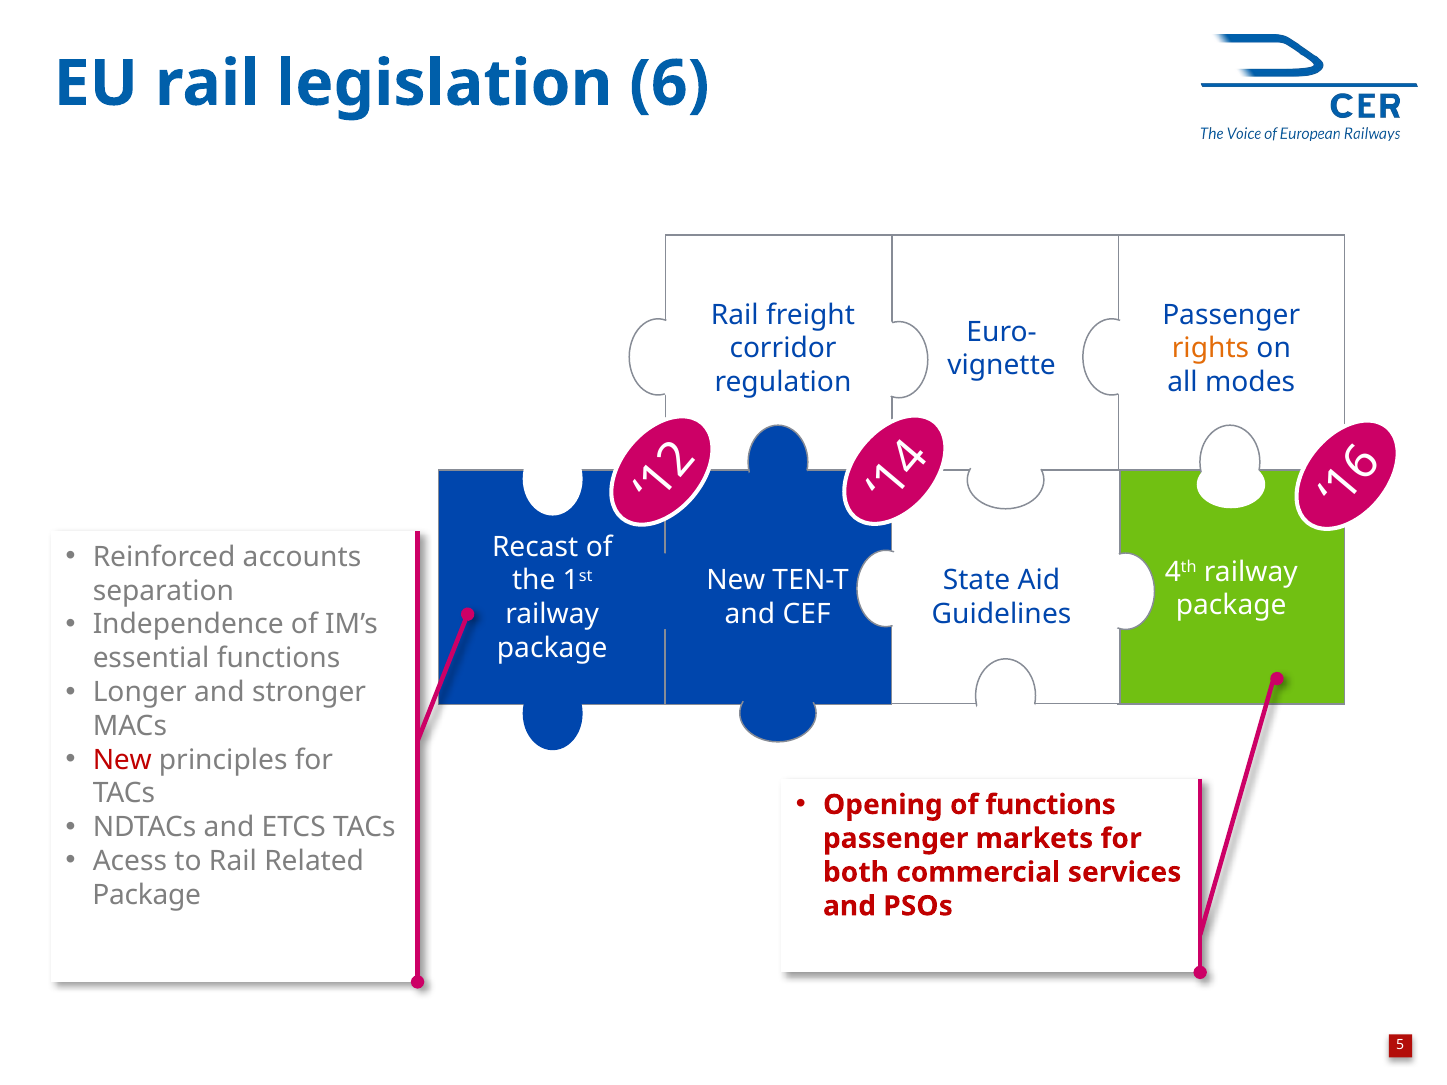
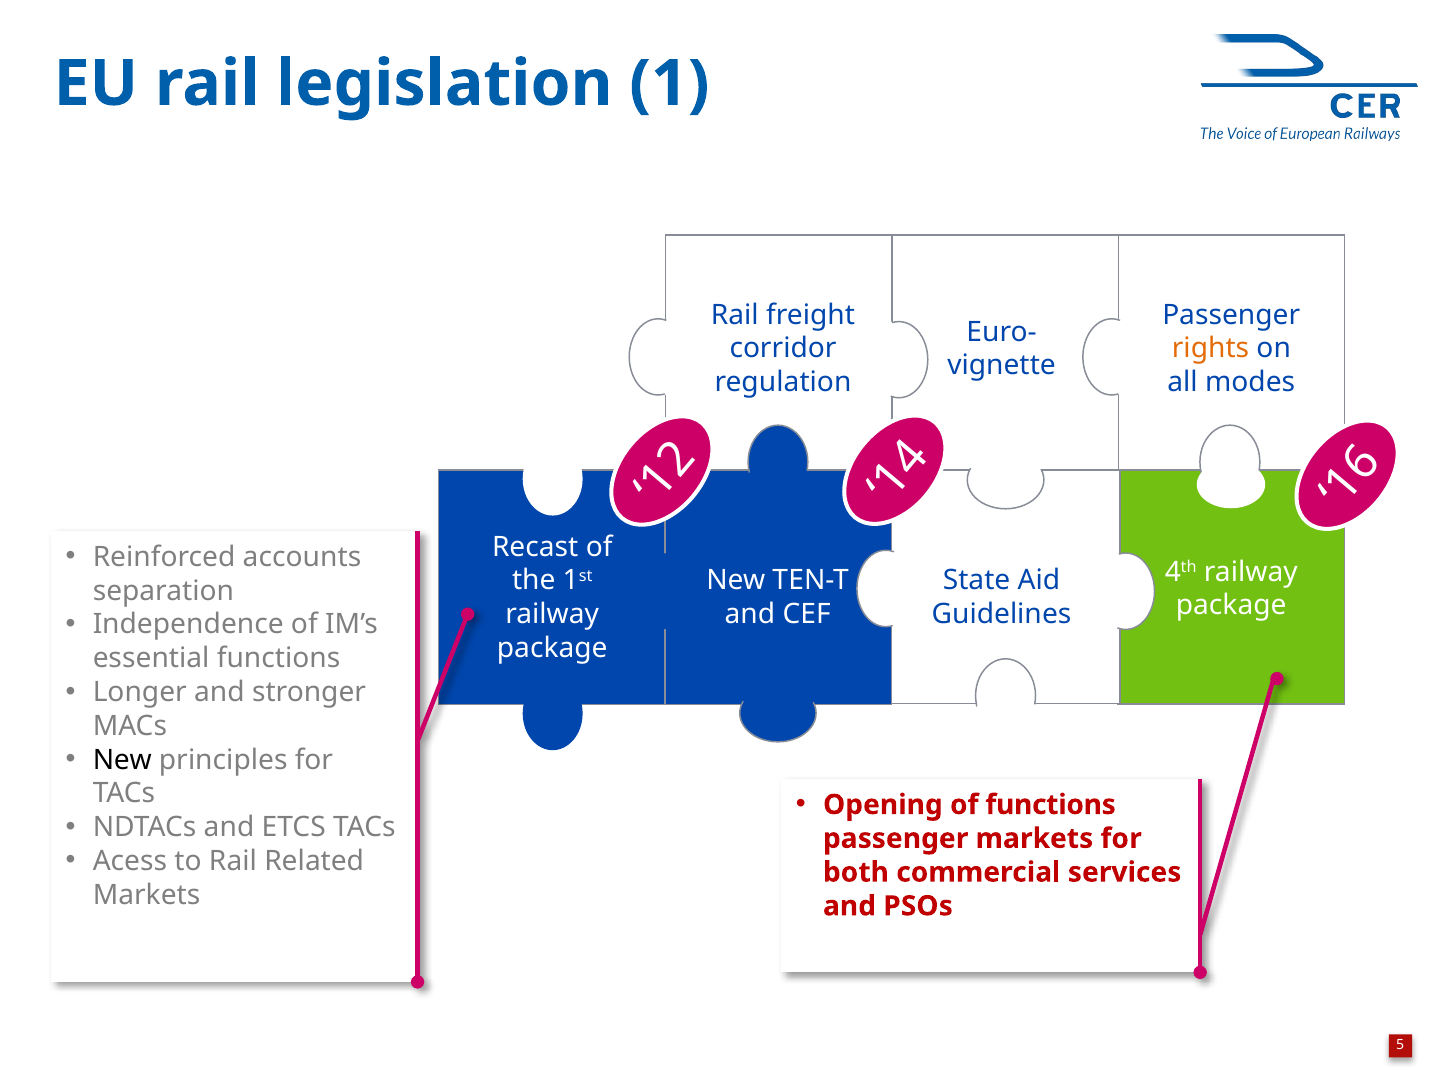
legislation 6: 6 -> 1
New at (122, 760) colour: red -> black
Package at (147, 895): Package -> Markets
